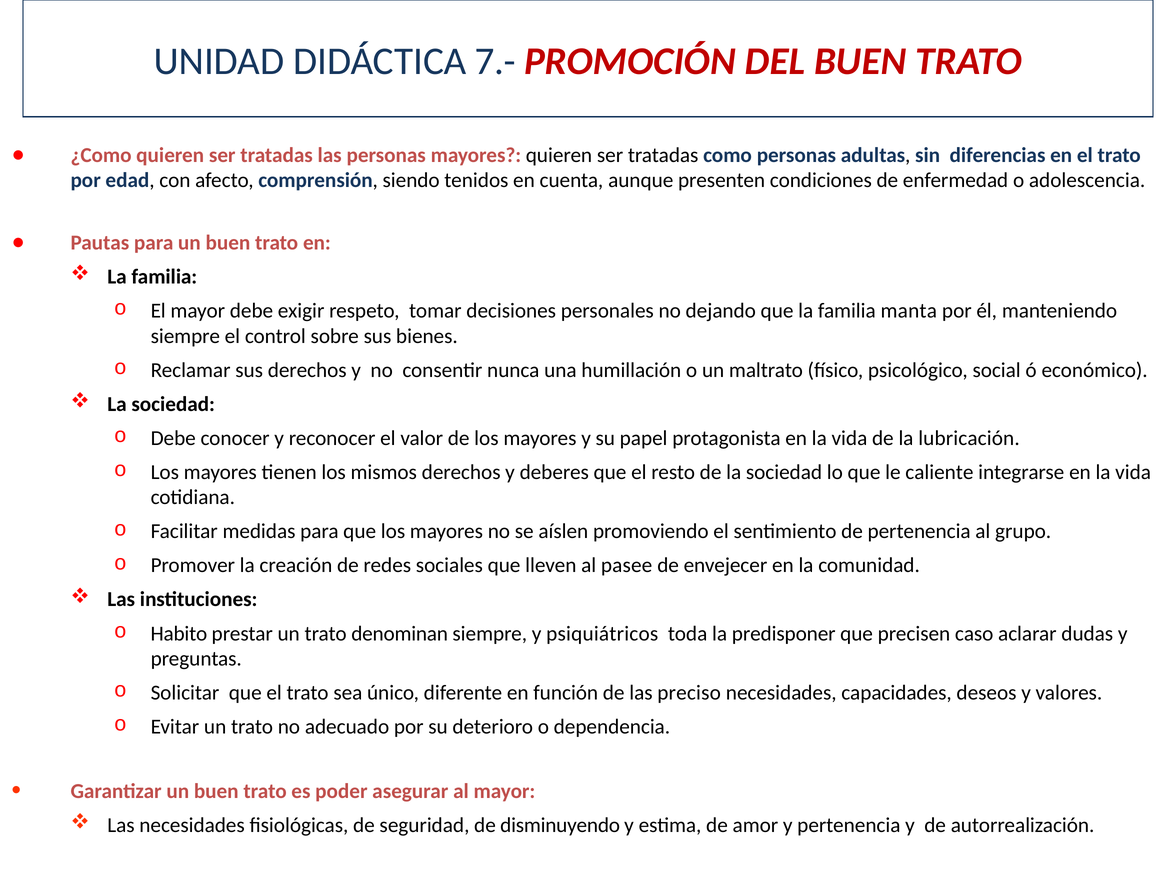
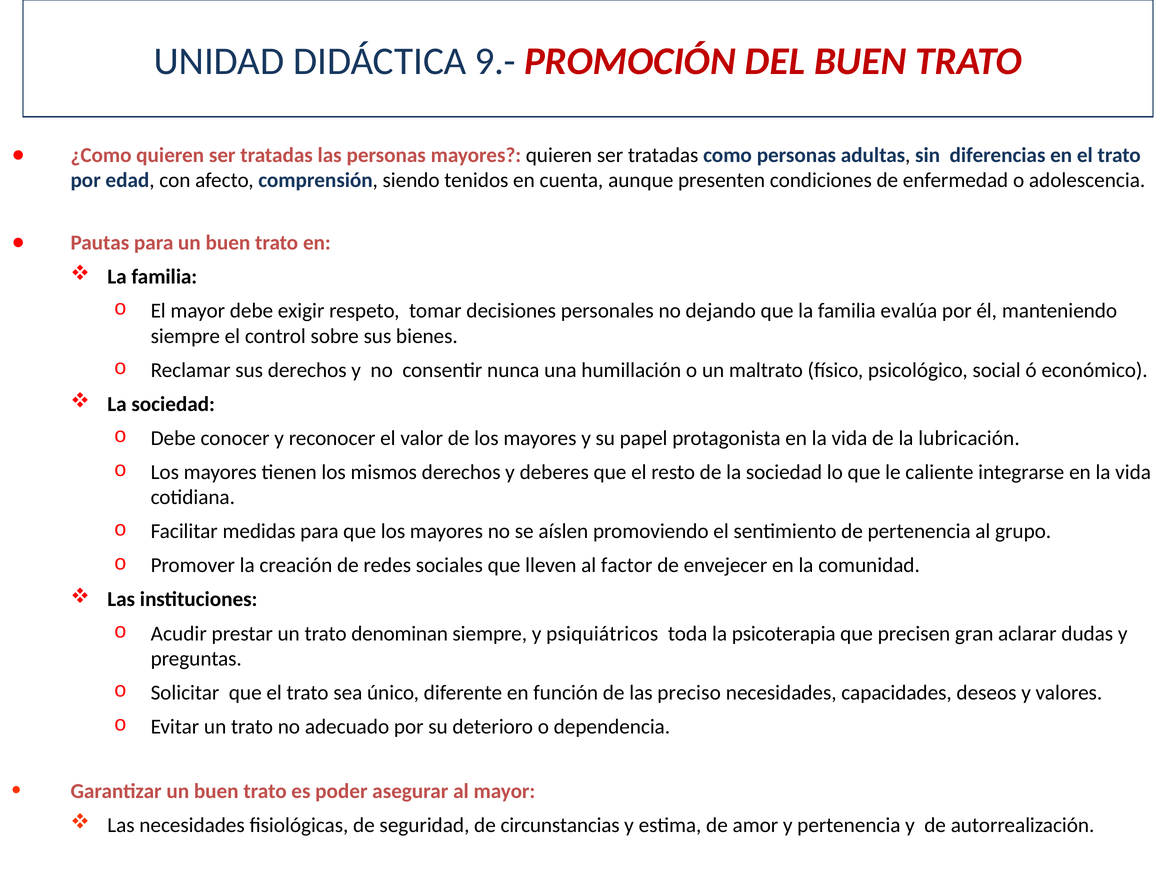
7.-: 7.- -> 9.-
manta: manta -> evalúa
pasee: pasee -> factor
Habito: Habito -> Acudir
predisponer: predisponer -> psicoterapia
caso: caso -> gran
disminuyendo: disminuyendo -> circunstancias
